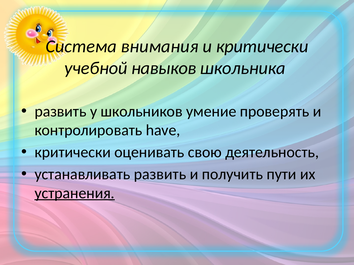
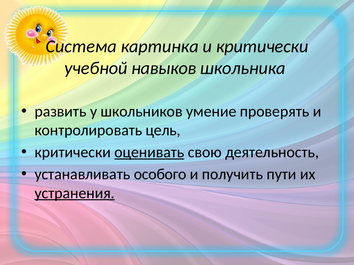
внимания: внимания -> картинка
have: have -> цель
оценивать underline: none -> present
устанавливать развить: развить -> особого
